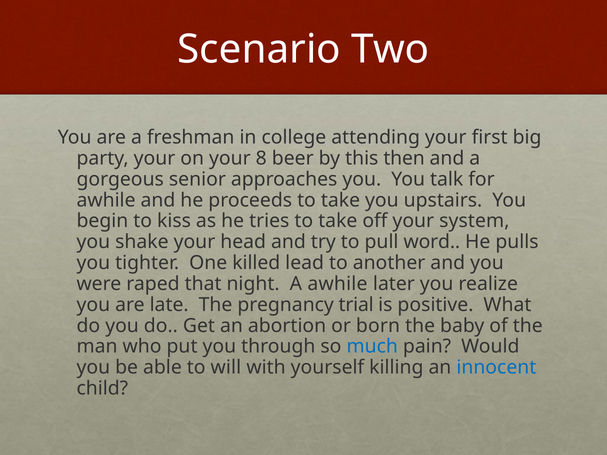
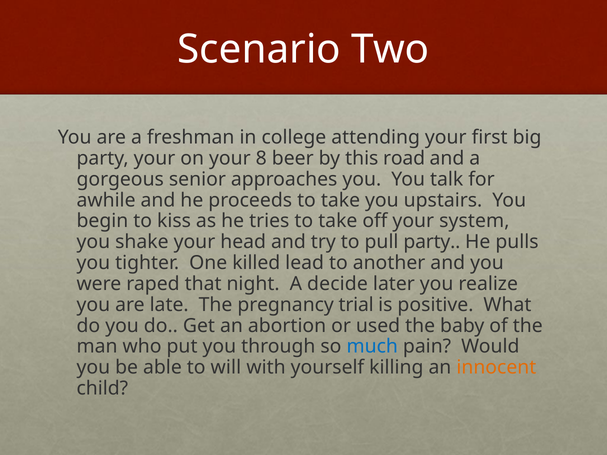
then: then -> road
pull word: word -> party
A awhile: awhile -> decide
born: born -> used
innocent colour: blue -> orange
